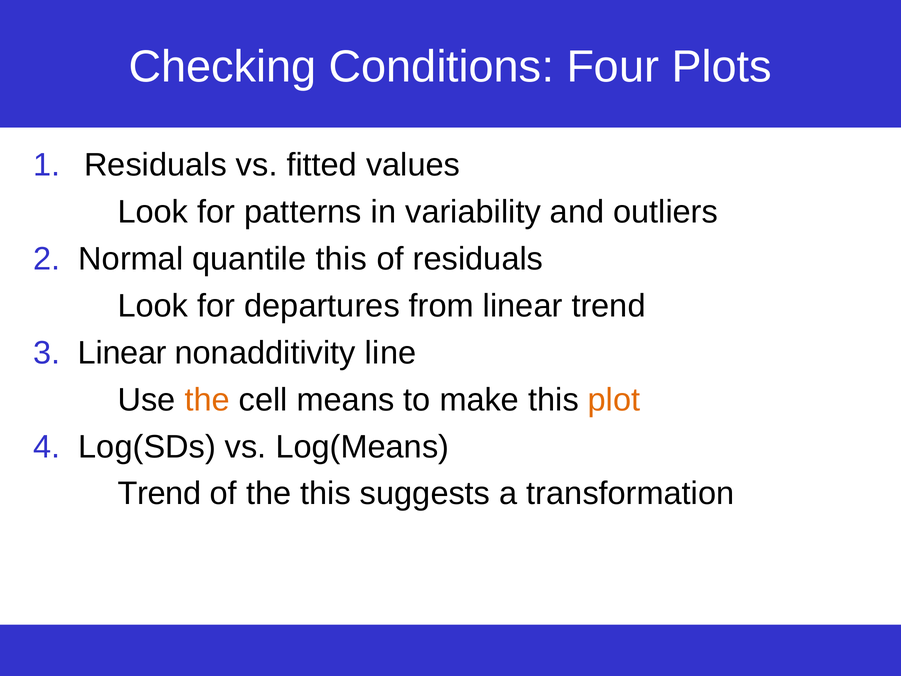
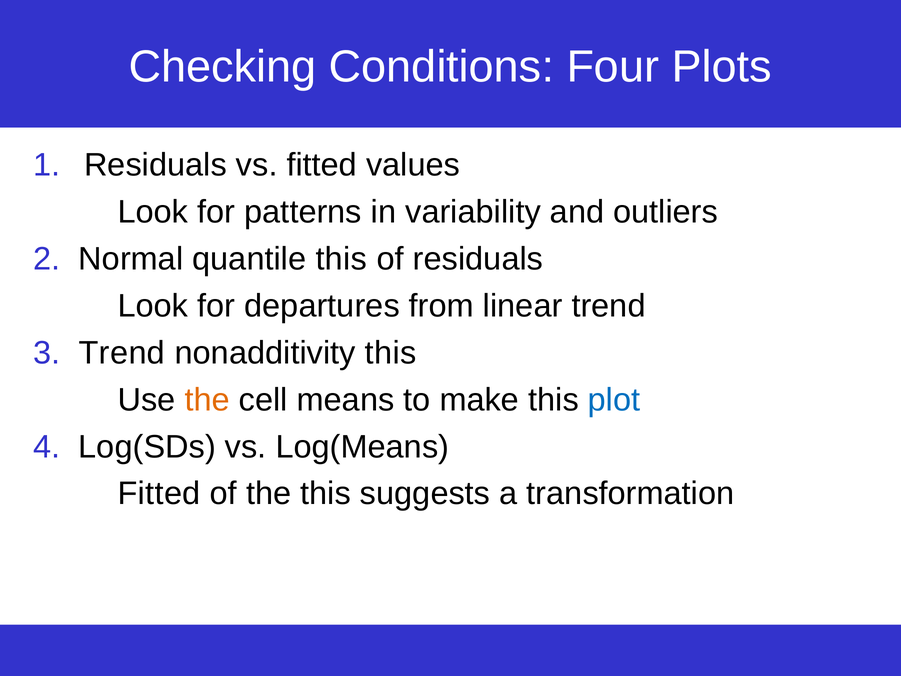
Linear at (122, 353): Linear -> Trend
nonadditivity line: line -> this
plot colour: orange -> blue
Trend at (159, 494): Trend -> Fitted
